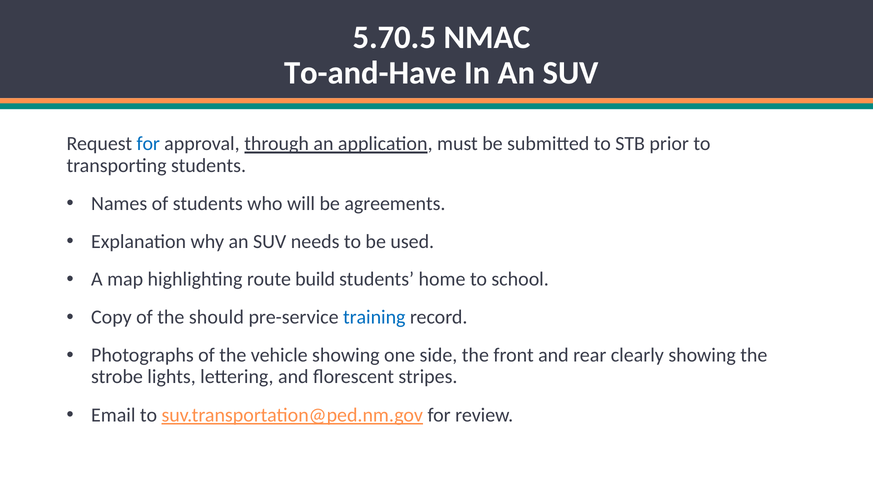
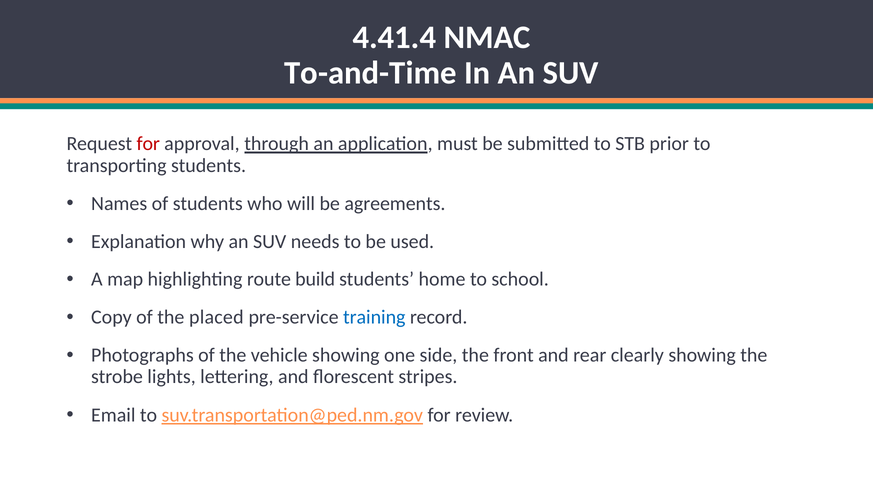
5.70.5: 5.70.5 -> 4.41.4
To-and-Have: To-and-Have -> To-and-Time
for at (148, 144) colour: blue -> red
should: should -> placed
